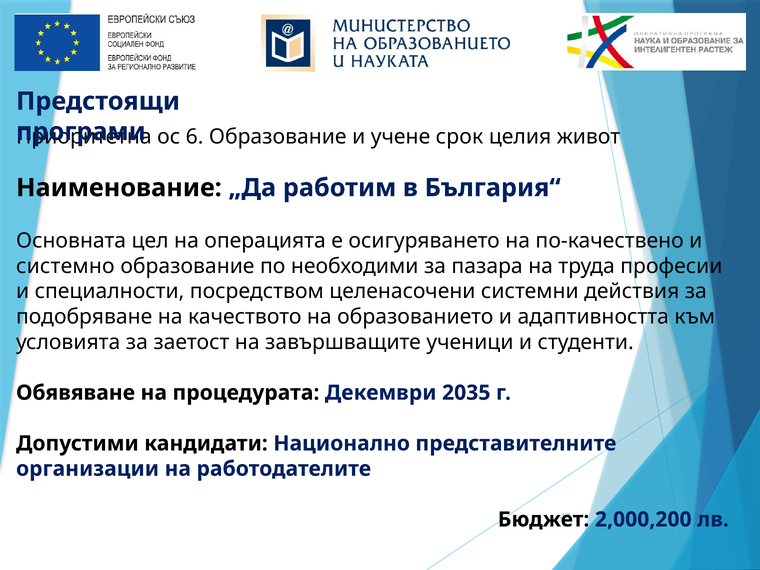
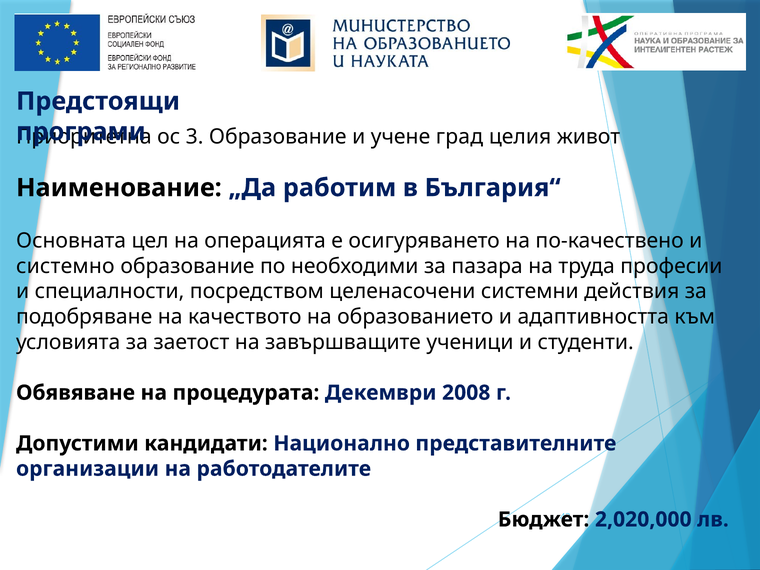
6: 6 -> 3
срок: срок -> град
2035: 2035 -> 2008
2,000,200: 2,000,200 -> 2,020,000
